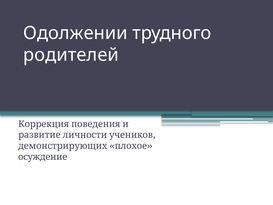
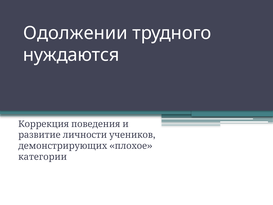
родителей: родителей -> нуждаются
осуждение: осуждение -> категории
